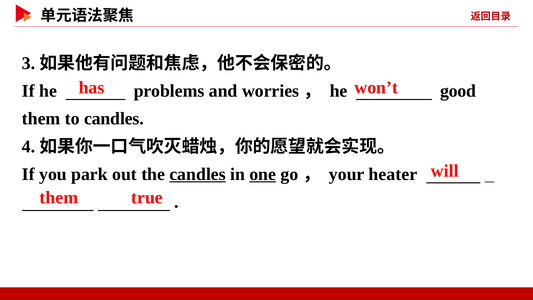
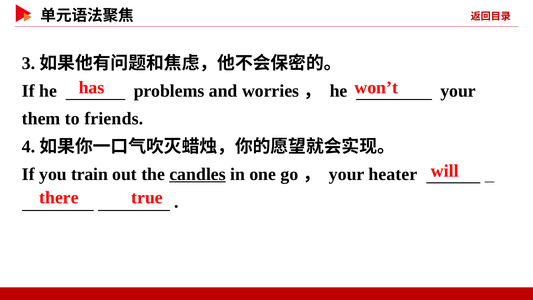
he good: good -> your
to candles: candles -> friends
park: park -> train
one underline: present -> none
them at (59, 197): them -> there
